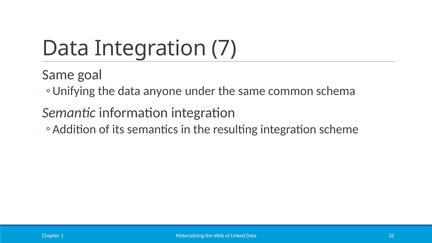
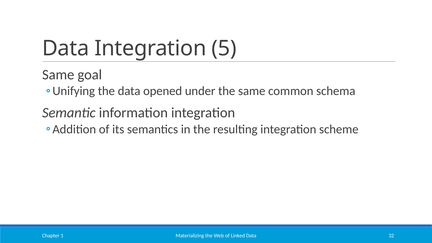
7: 7 -> 5
anyone: anyone -> opened
